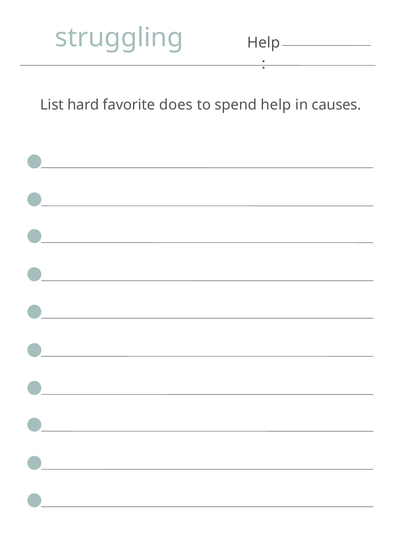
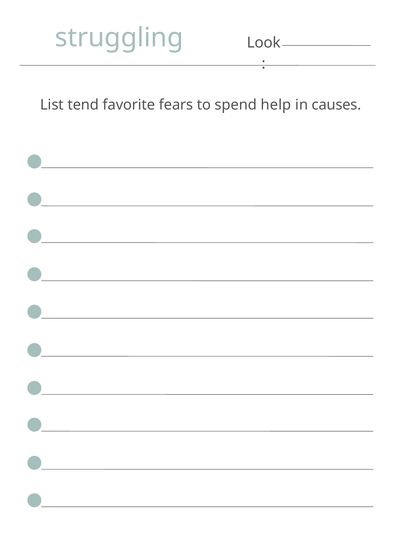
Help at (264, 43): Help -> Look
hard: hard -> tend
does: does -> fears
